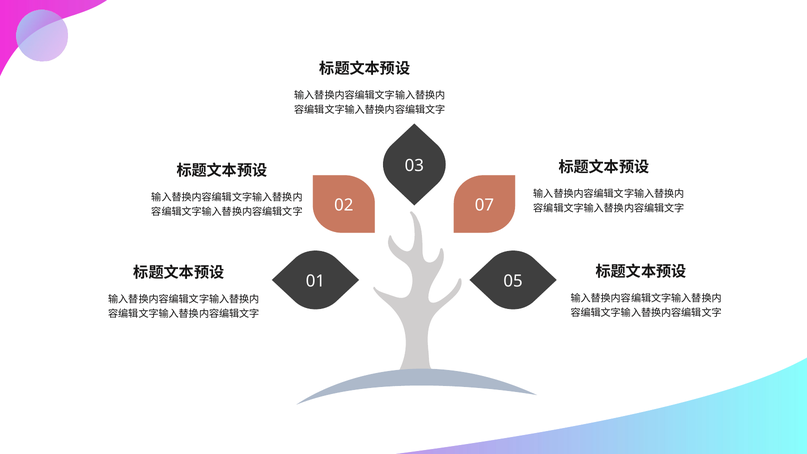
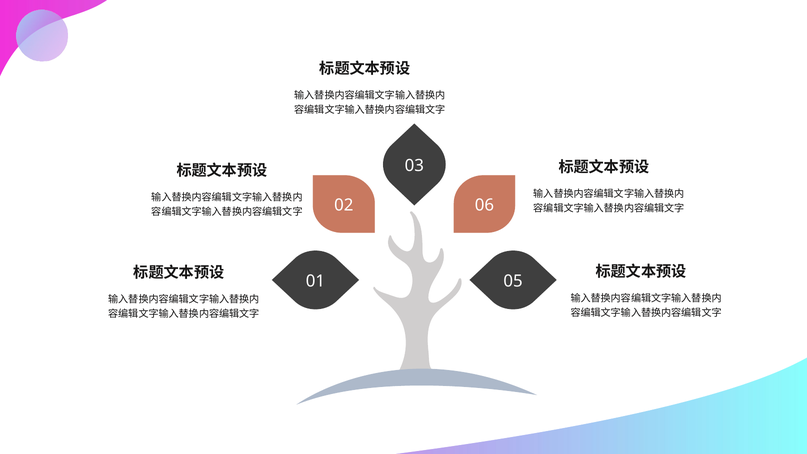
07: 07 -> 06
